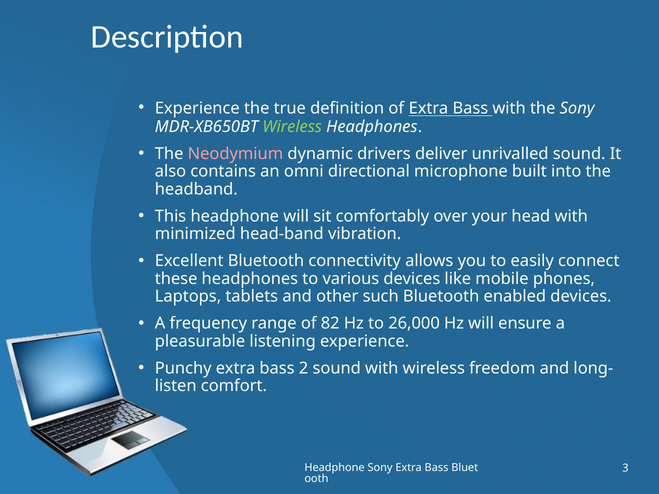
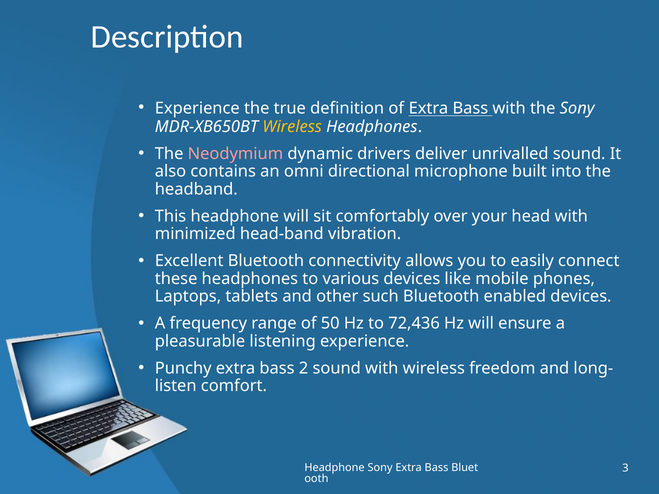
Wireless at (292, 127) colour: light green -> yellow
82: 82 -> 50
26,000: 26,000 -> 72,436
